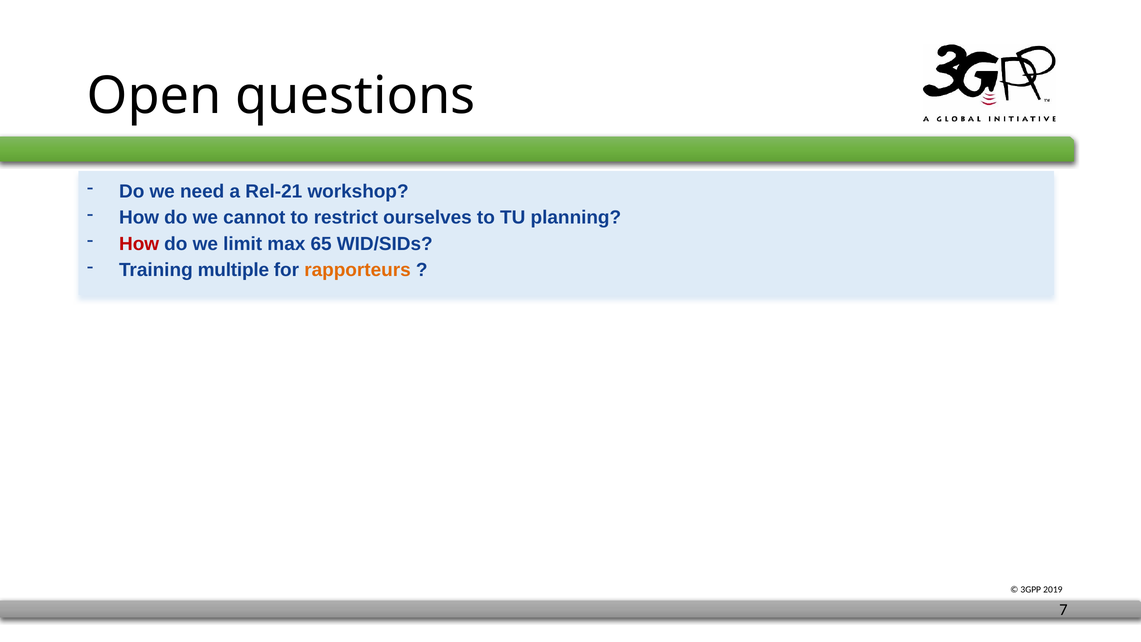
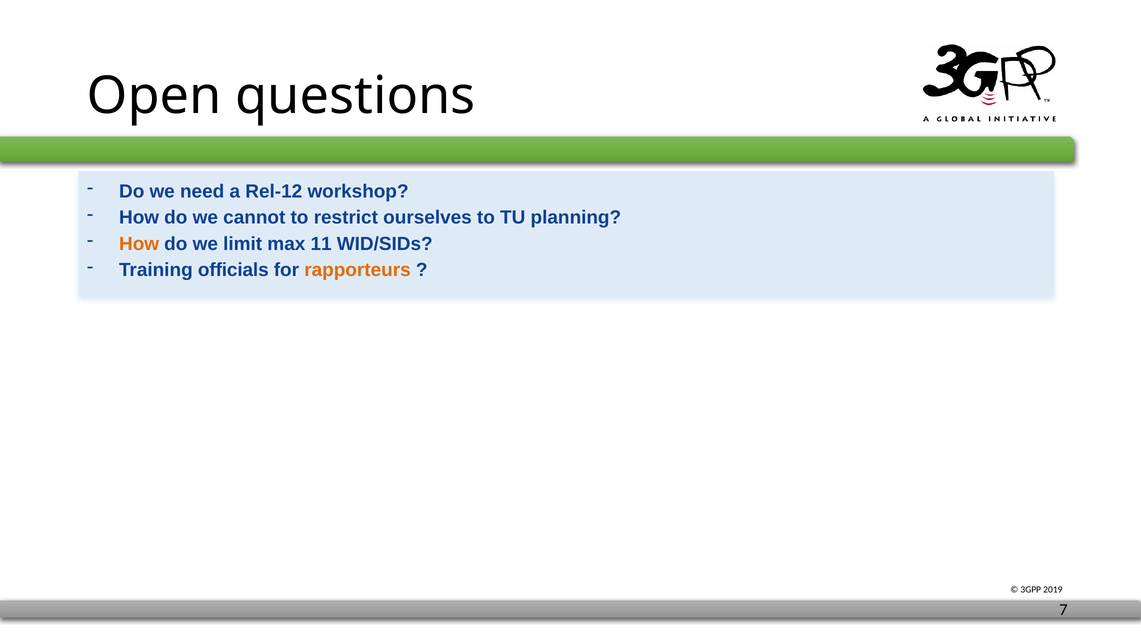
Rel-21: Rel-21 -> Rel-12
How at (139, 244) colour: red -> orange
65: 65 -> 11
multiple: multiple -> officials
